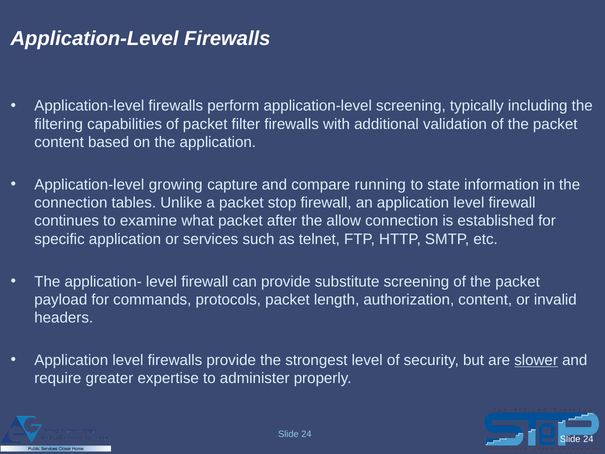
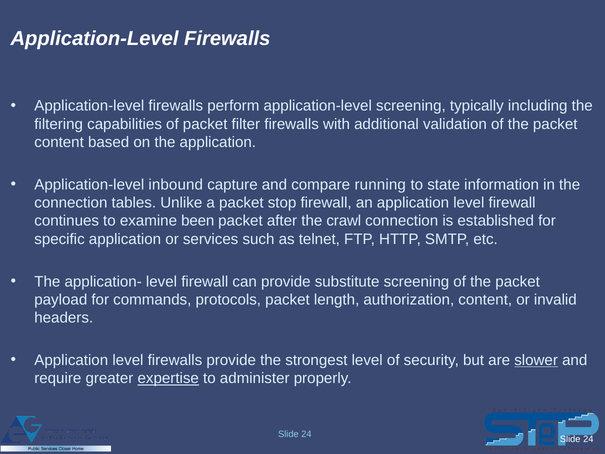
growing: growing -> inbound
what: what -> been
allow: allow -> crawl
expertise underline: none -> present
